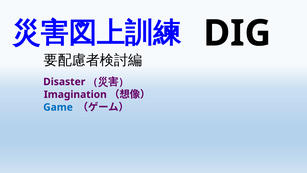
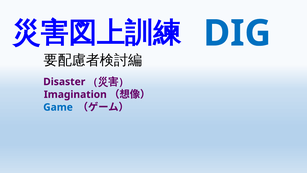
DIG colour: black -> blue
